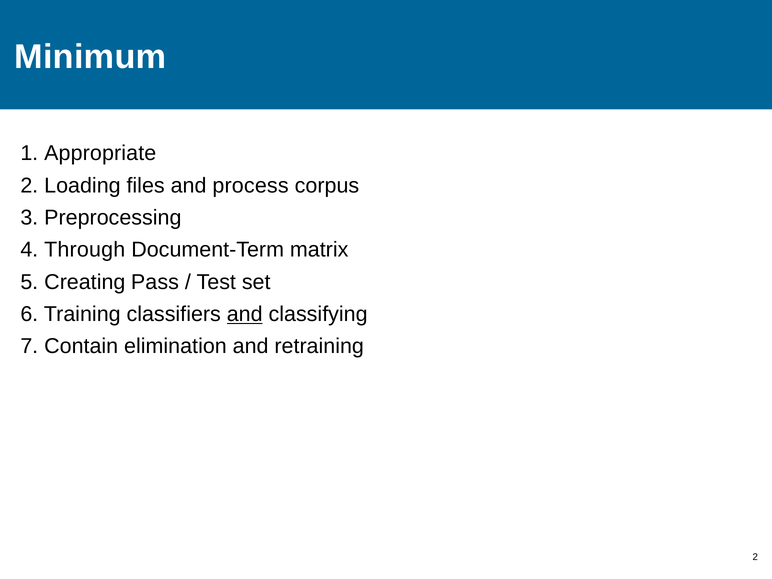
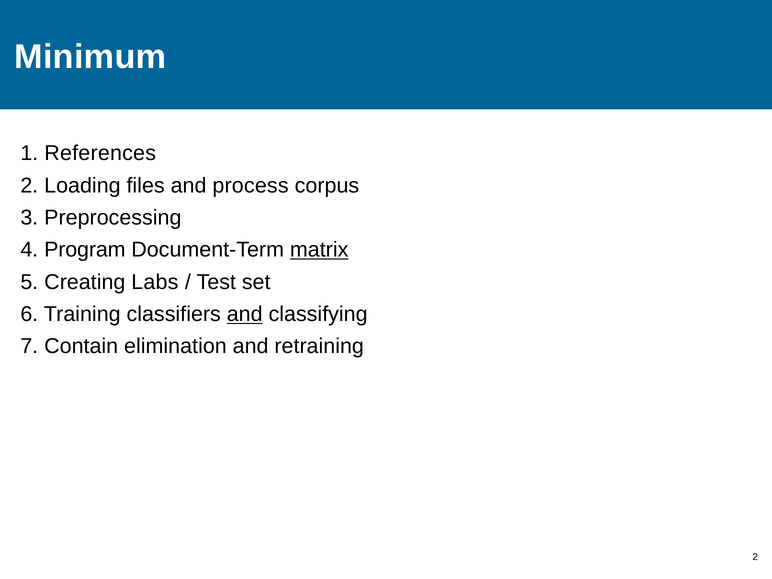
Appropriate: Appropriate -> References
Through: Through -> Program
matrix underline: none -> present
Pass: Pass -> Labs
